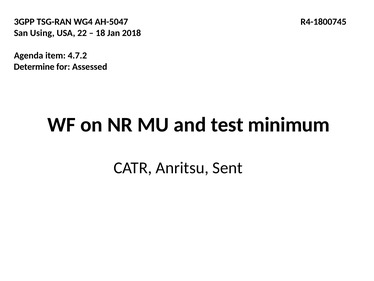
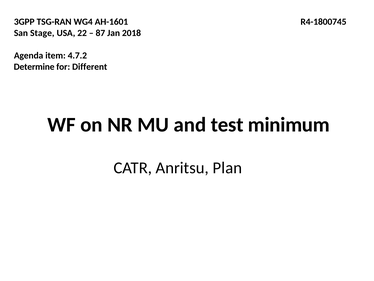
AH-5047: AH-5047 -> AH-1601
Using: Using -> Stage
18: 18 -> 87
Assessed: Assessed -> Different
Sent: Sent -> Plan
